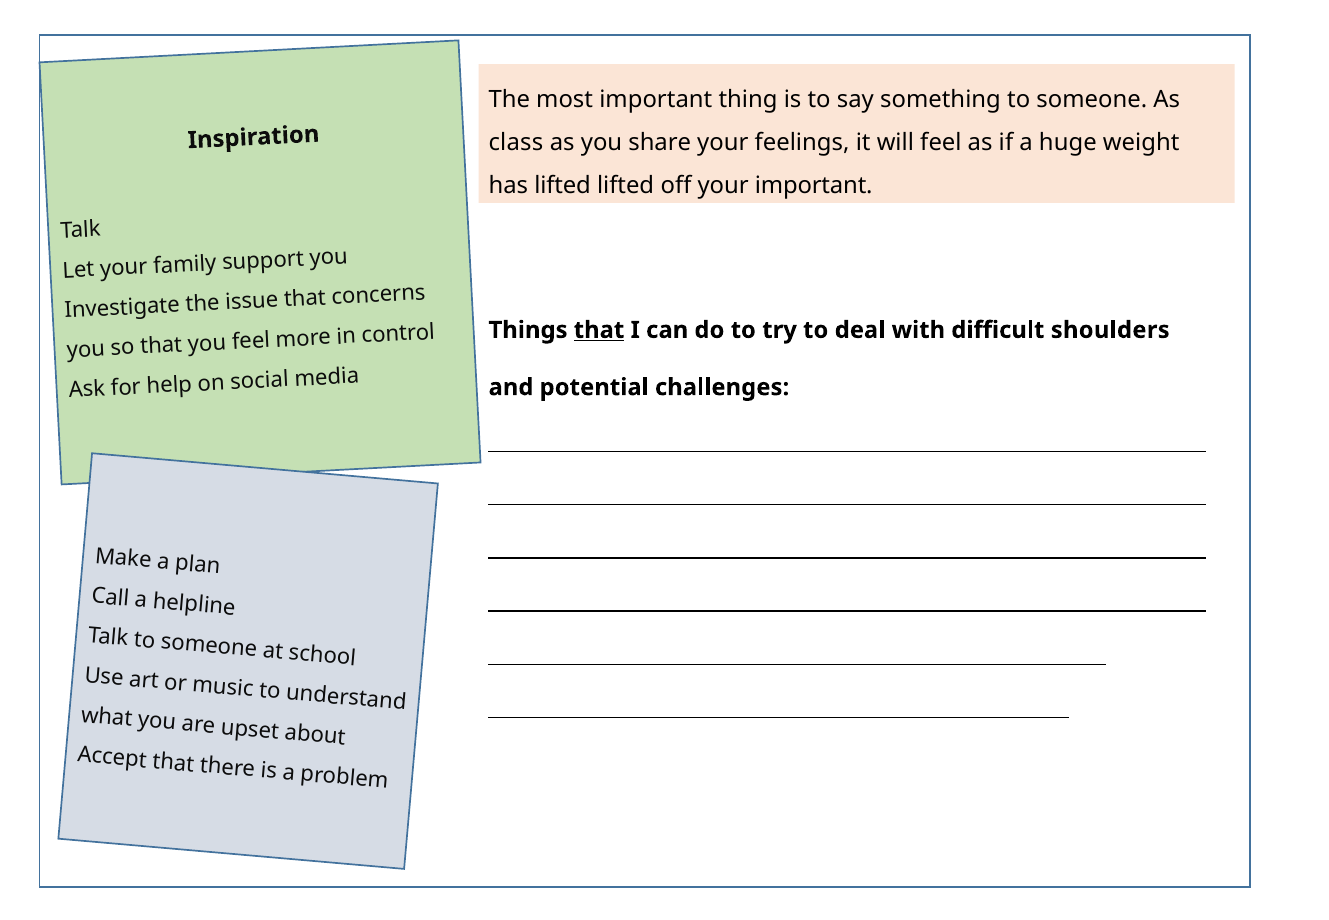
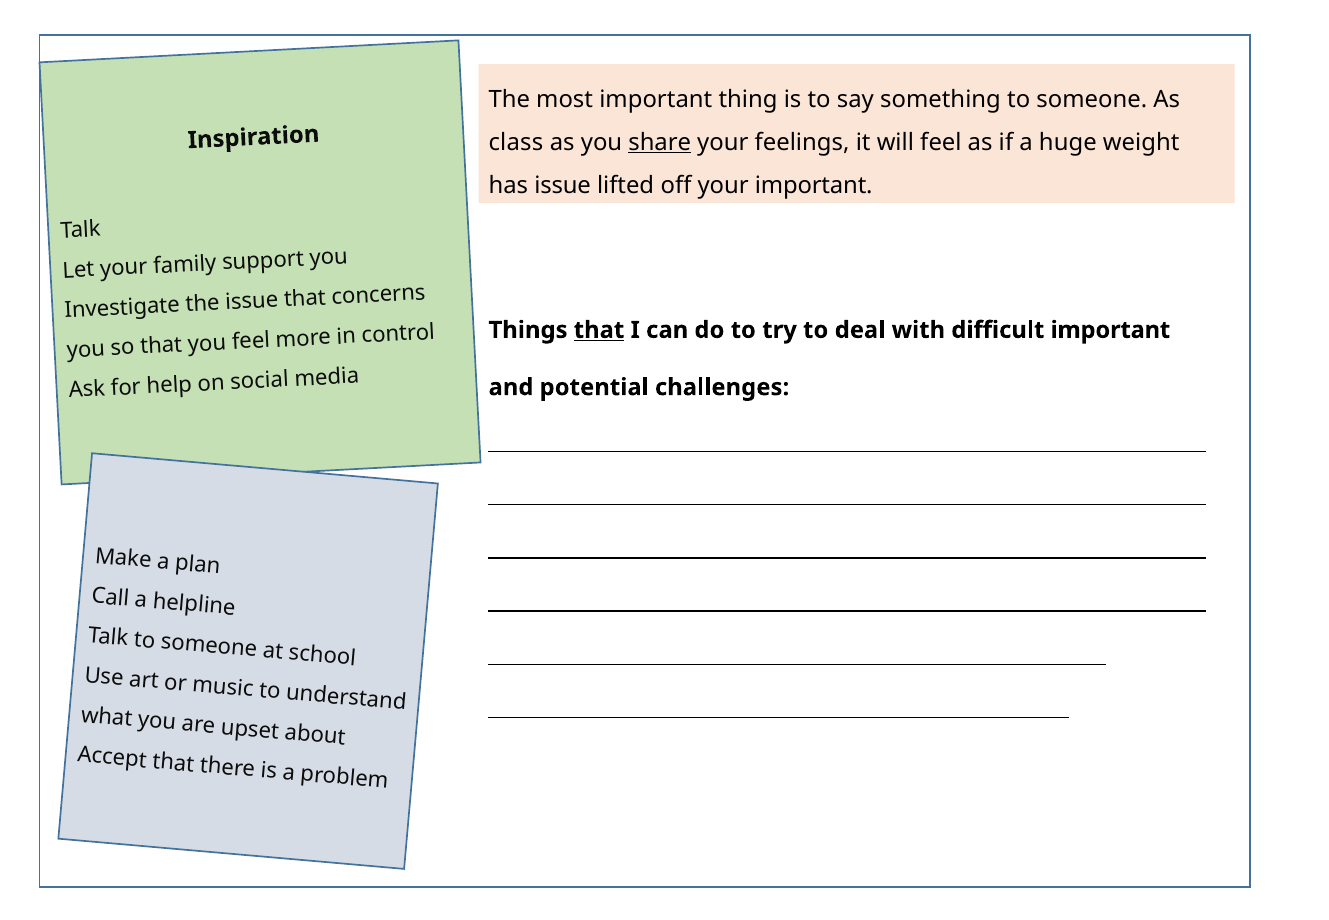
share underline: none -> present
has lifted: lifted -> issue
difficult shoulders: shoulders -> important
